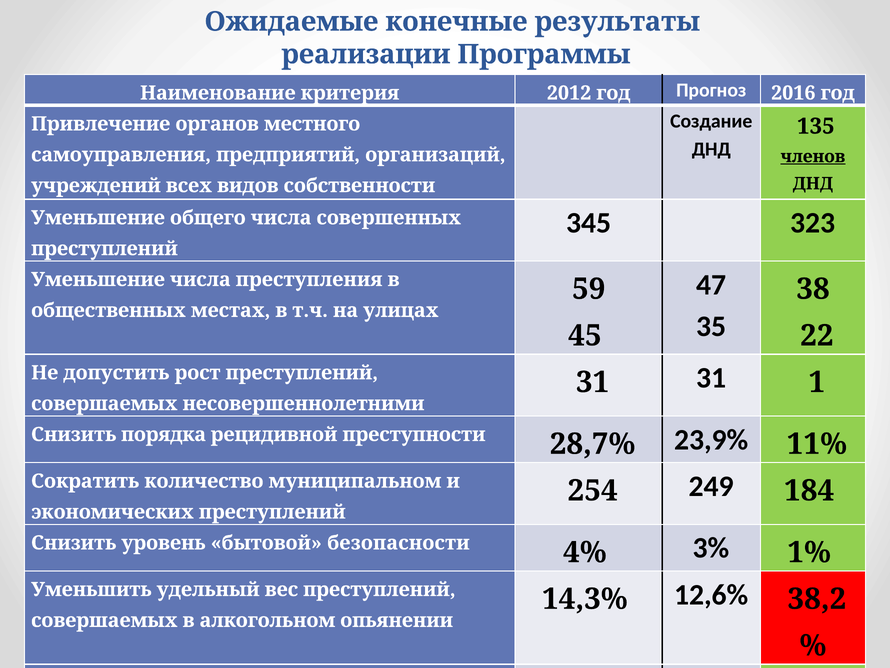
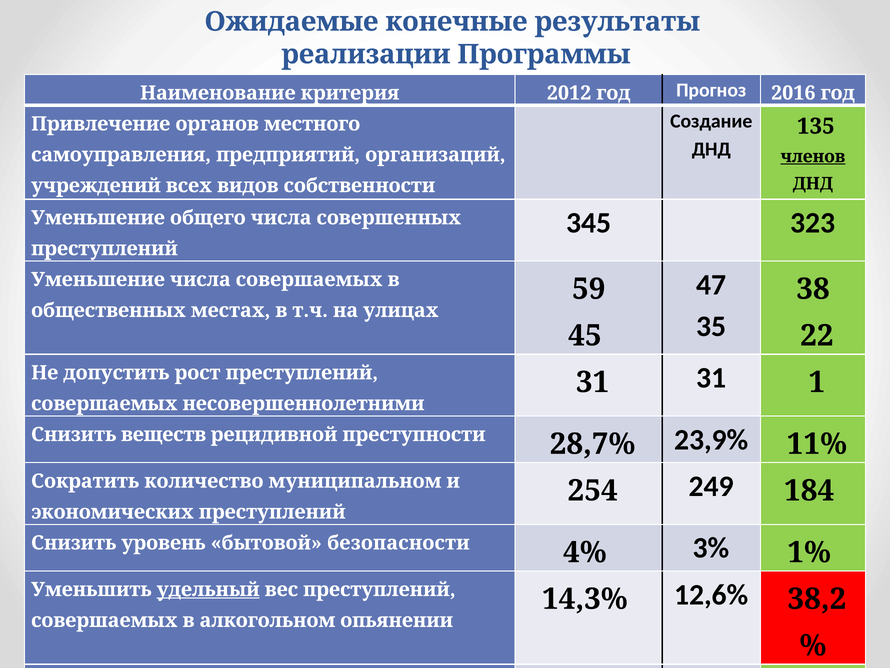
числа преступления: преступления -> совершаемых
Снизить порядка: порядка -> веществ
удельный underline: none -> present
